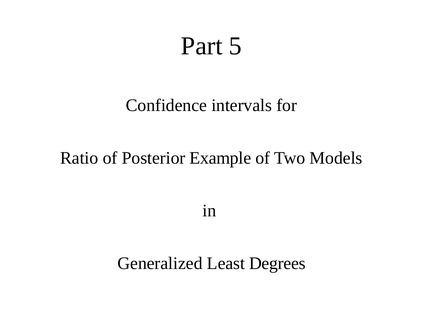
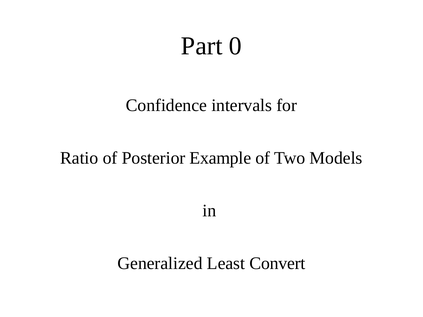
5: 5 -> 0
Degrees: Degrees -> Convert
